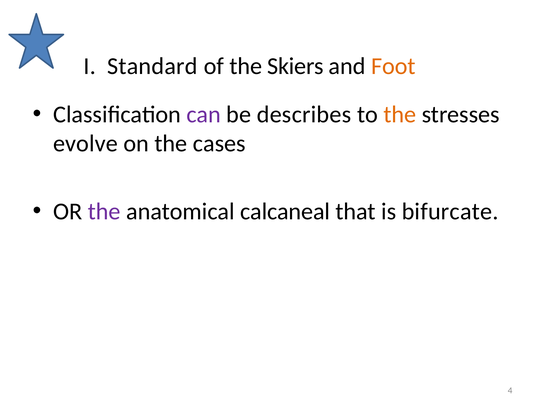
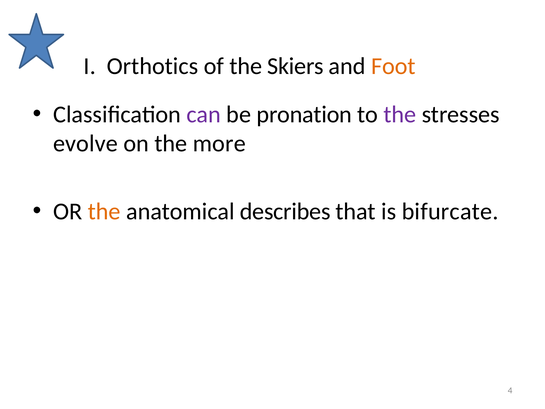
Standard: Standard -> Orthotics
describes: describes -> pronation
the at (400, 114) colour: orange -> purple
cases: cases -> more
the at (104, 211) colour: purple -> orange
calcaneal: calcaneal -> describes
